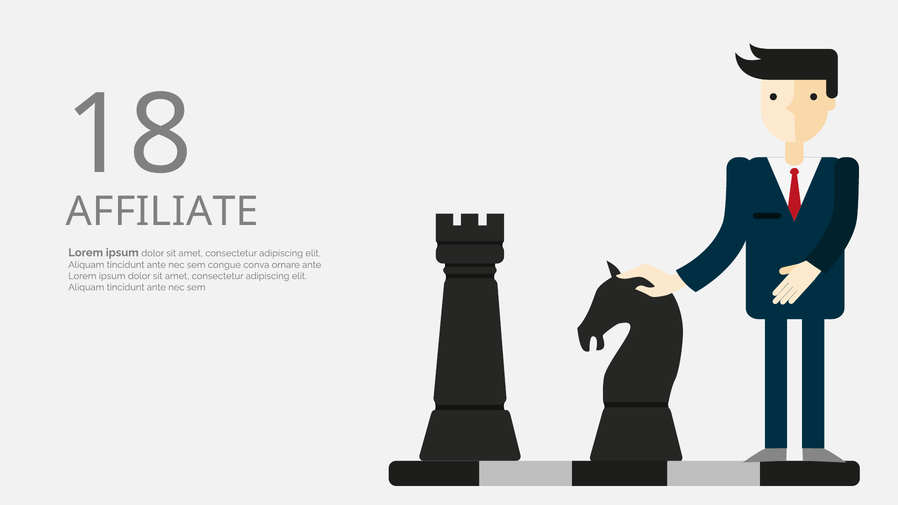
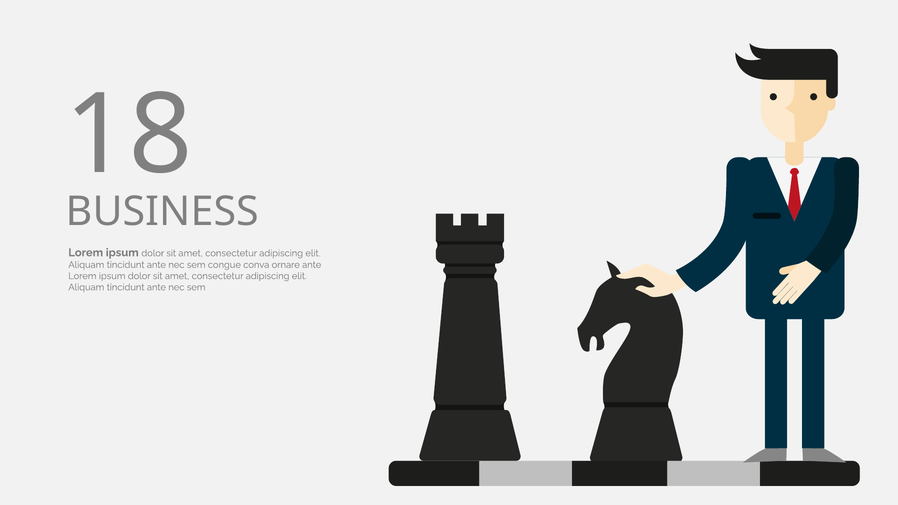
AFFILIATE: AFFILIATE -> BUSINESS
